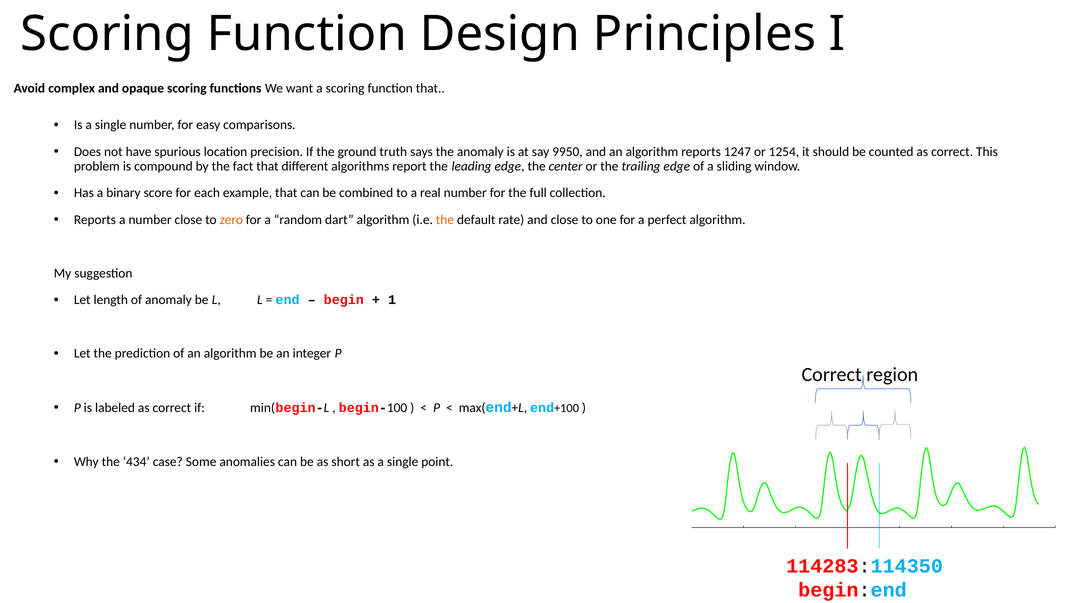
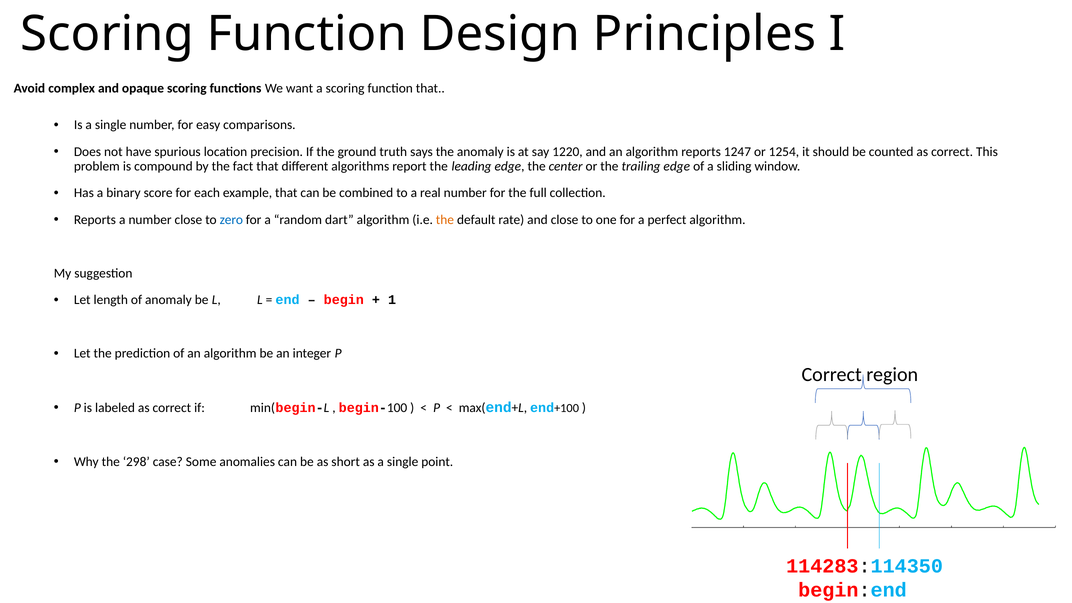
9950: 9950 -> 1220
zero colour: orange -> blue
434: 434 -> 298
